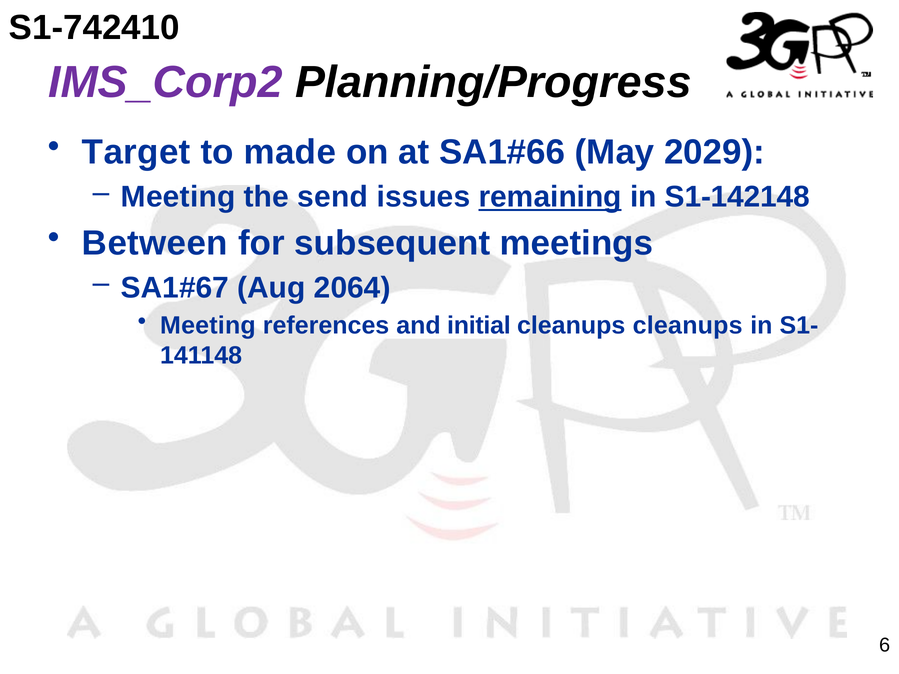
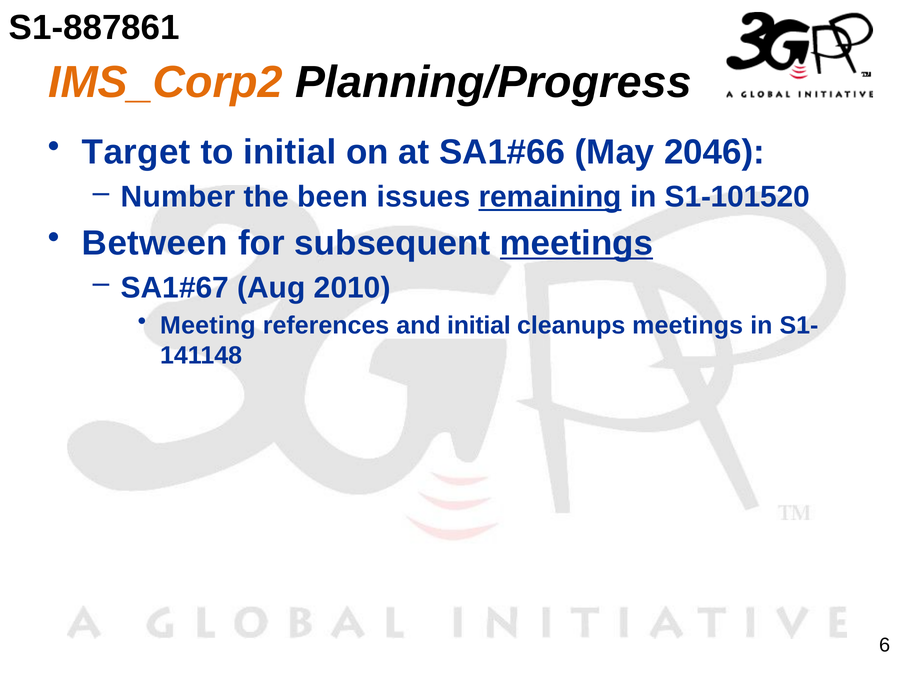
S1-742410: S1-742410 -> S1-887861
IMS_Corp2 colour: purple -> orange
to made: made -> initial
2029: 2029 -> 2046
Meeting at (178, 197): Meeting -> Number
send: send -> been
S1-142148: S1-142148 -> S1-101520
meetings at (576, 243) underline: none -> present
2064: 2064 -> 2010
cleanups cleanups: cleanups -> meetings
